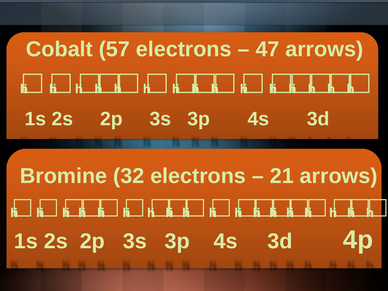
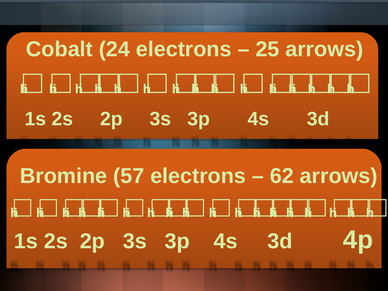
57: 57 -> 24
47: 47 -> 25
32: 32 -> 57
21: 21 -> 62
